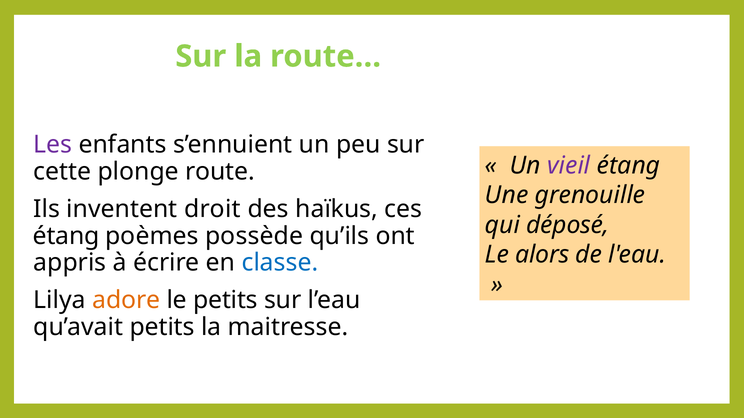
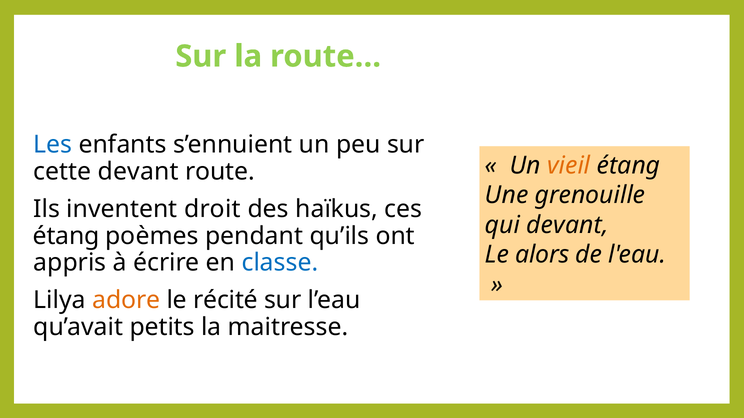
Les colour: purple -> blue
vieil colour: purple -> orange
cette plonge: plonge -> devant
qui déposé: déposé -> devant
possède: possède -> pendant
le petits: petits -> récité
